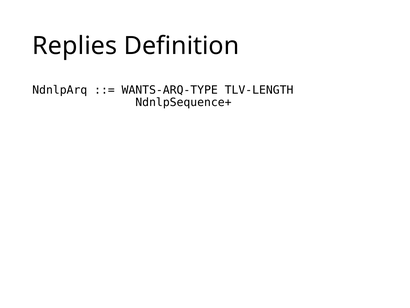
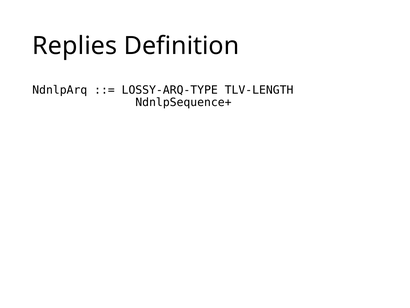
WANTS-ARQ-TYPE: WANTS-ARQ-TYPE -> LOSSY-ARQ-TYPE
